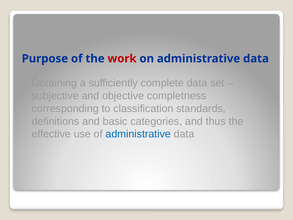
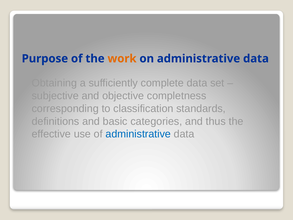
work colour: red -> orange
